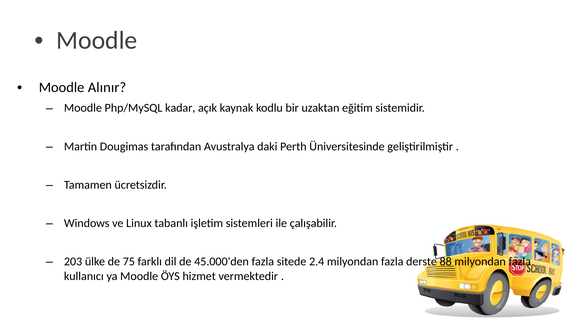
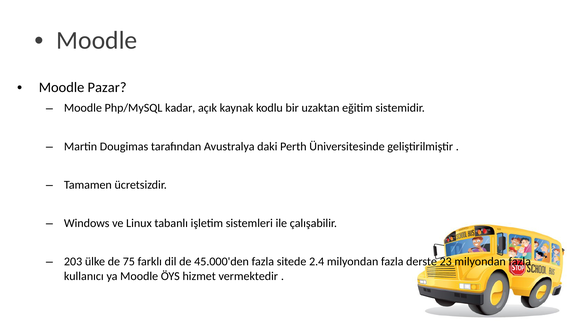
Alınır: Alınır -> Pazar
88: 88 -> 23
